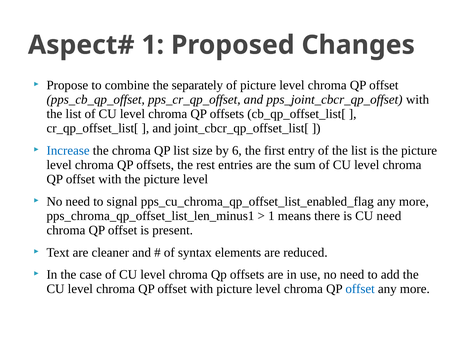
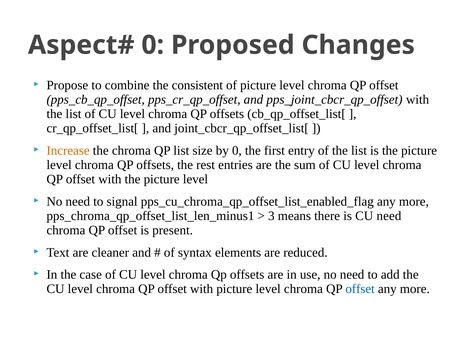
1 at (153, 45): 1 -> 0
separately: separately -> consistent
Increase colour: blue -> orange
by 6: 6 -> 0
1 at (271, 216): 1 -> 3
